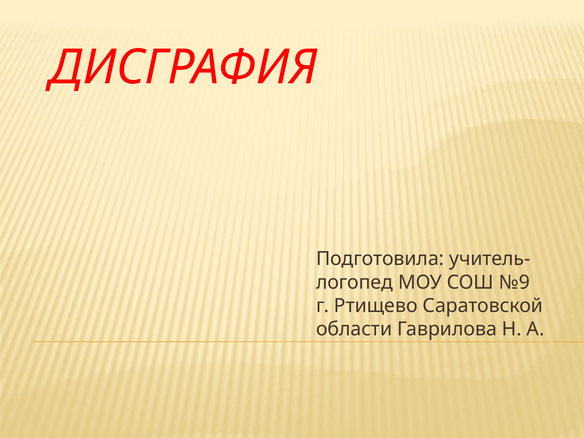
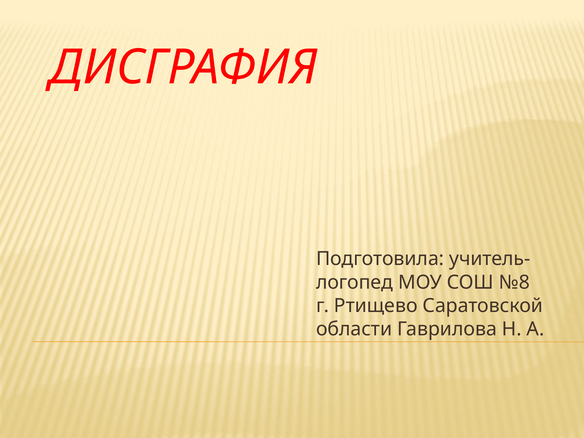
№9: №9 -> №8
